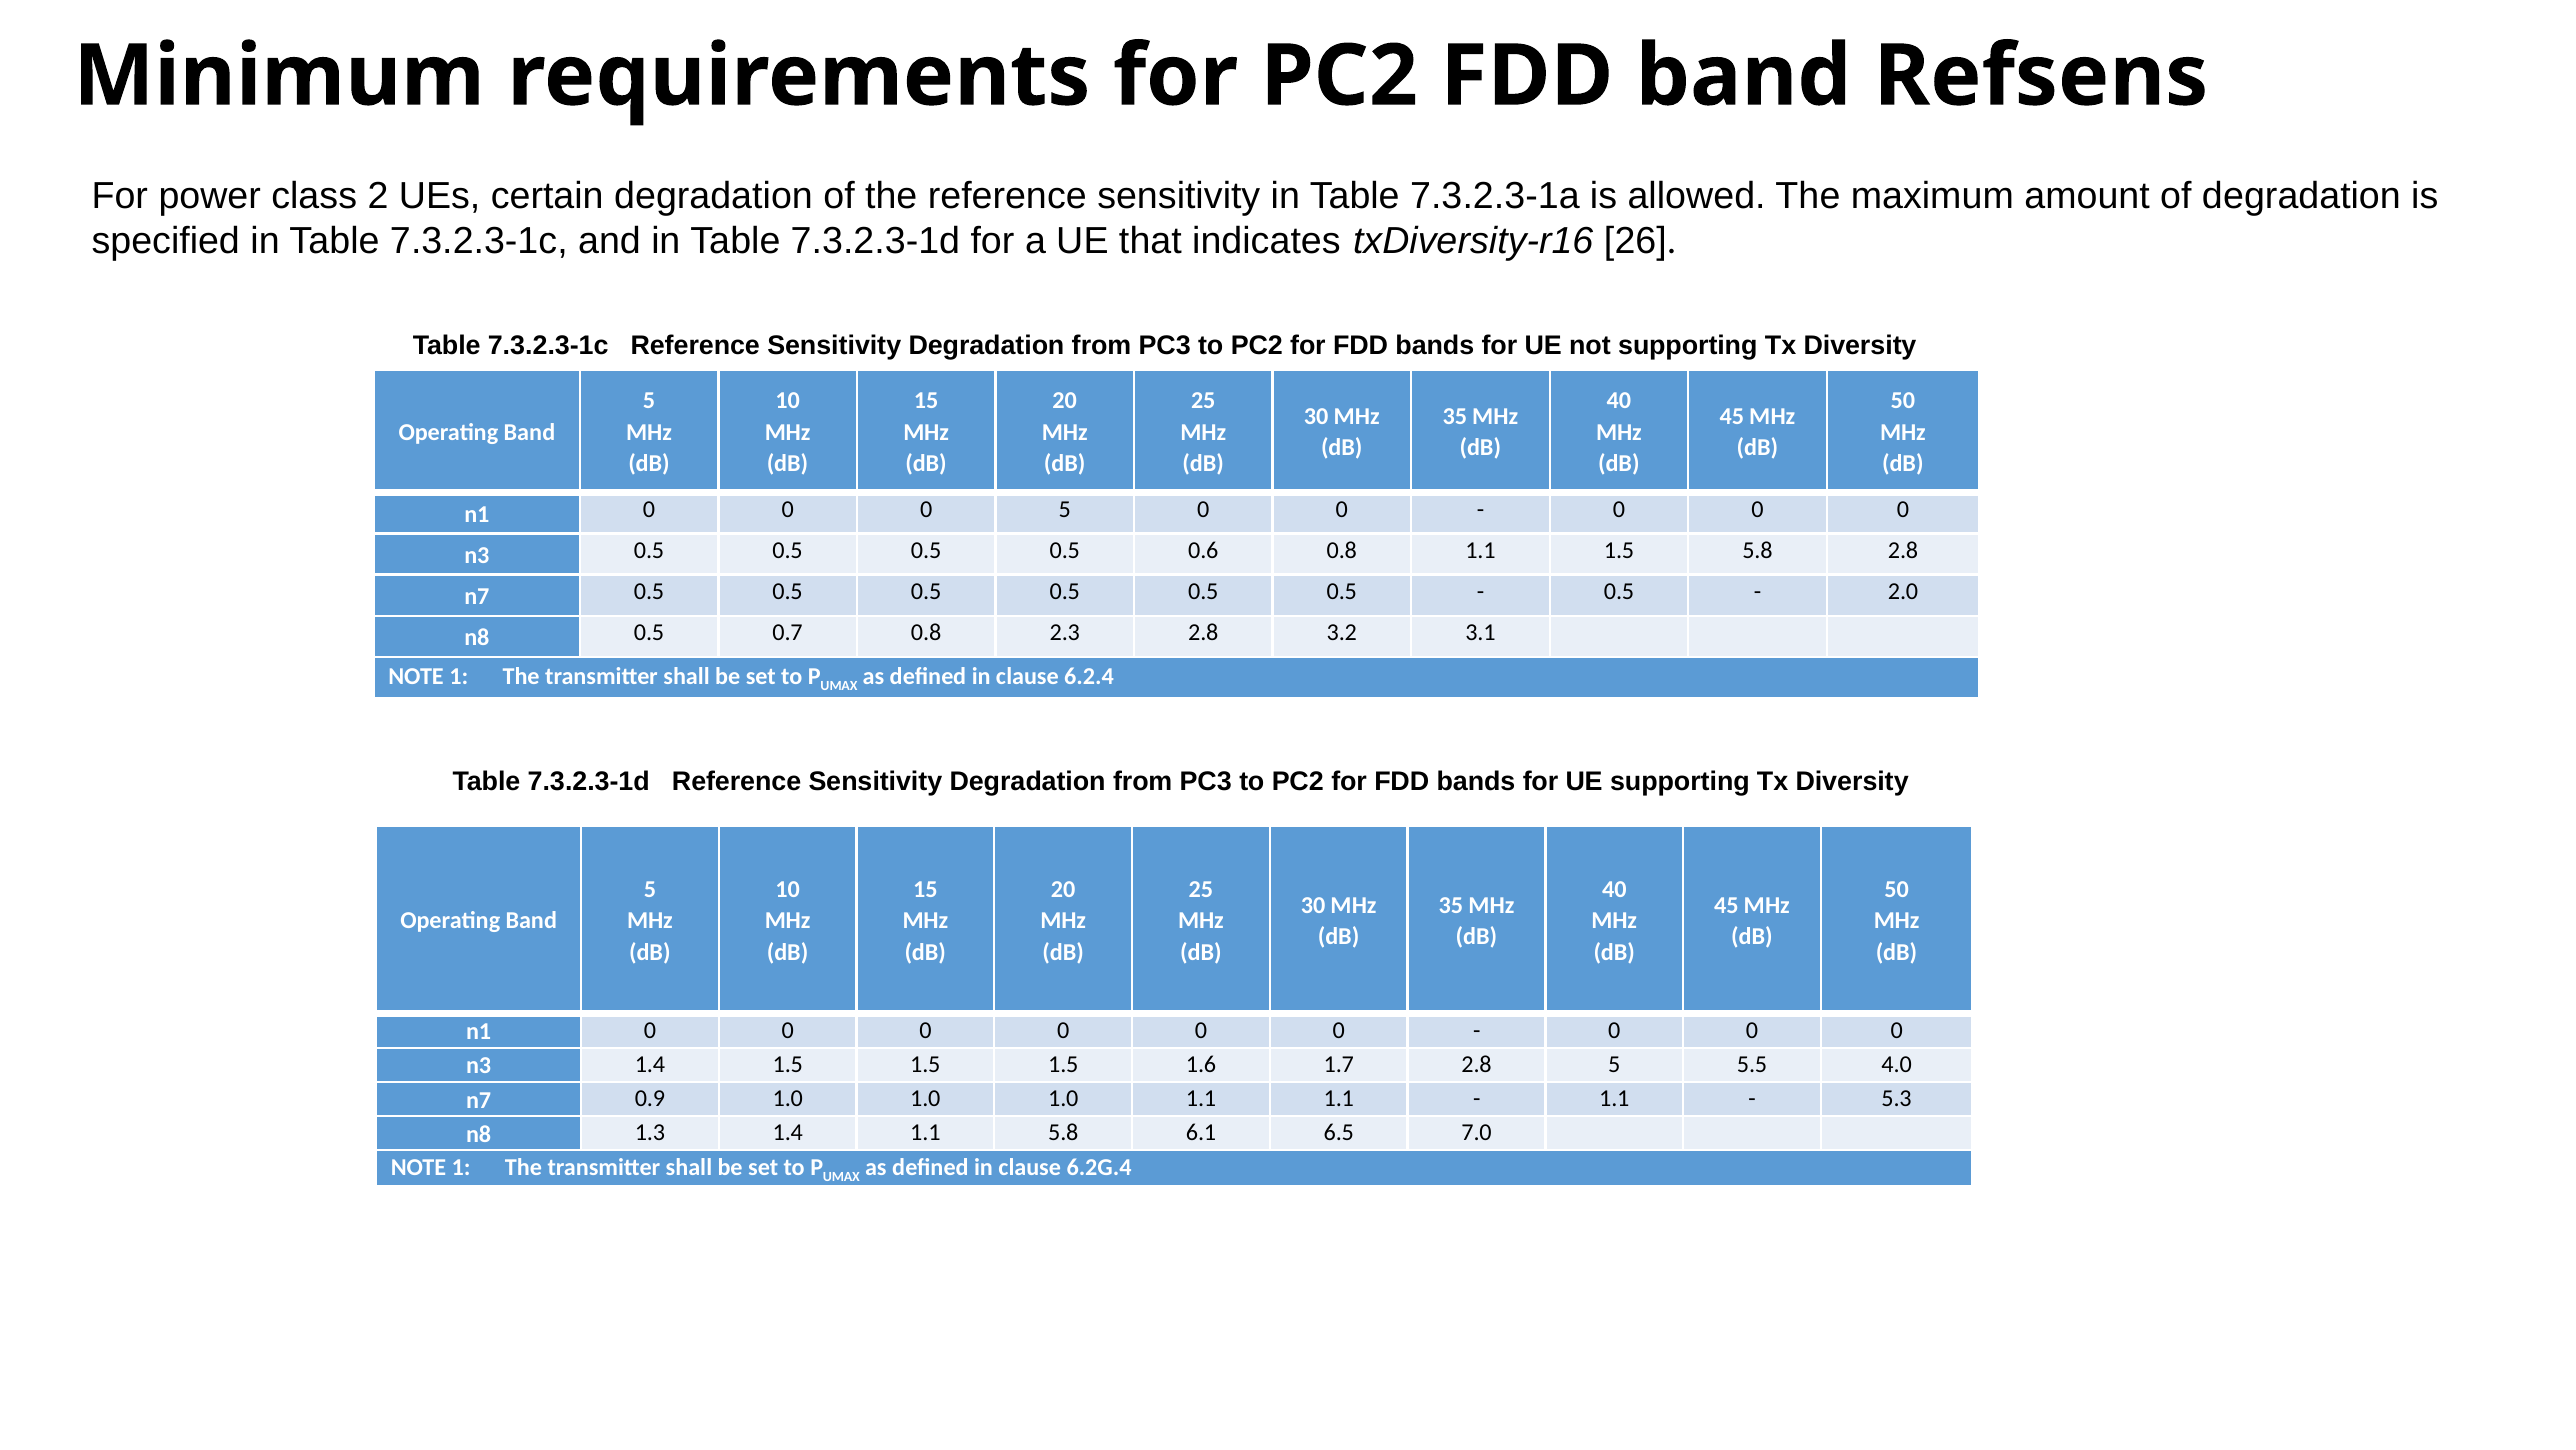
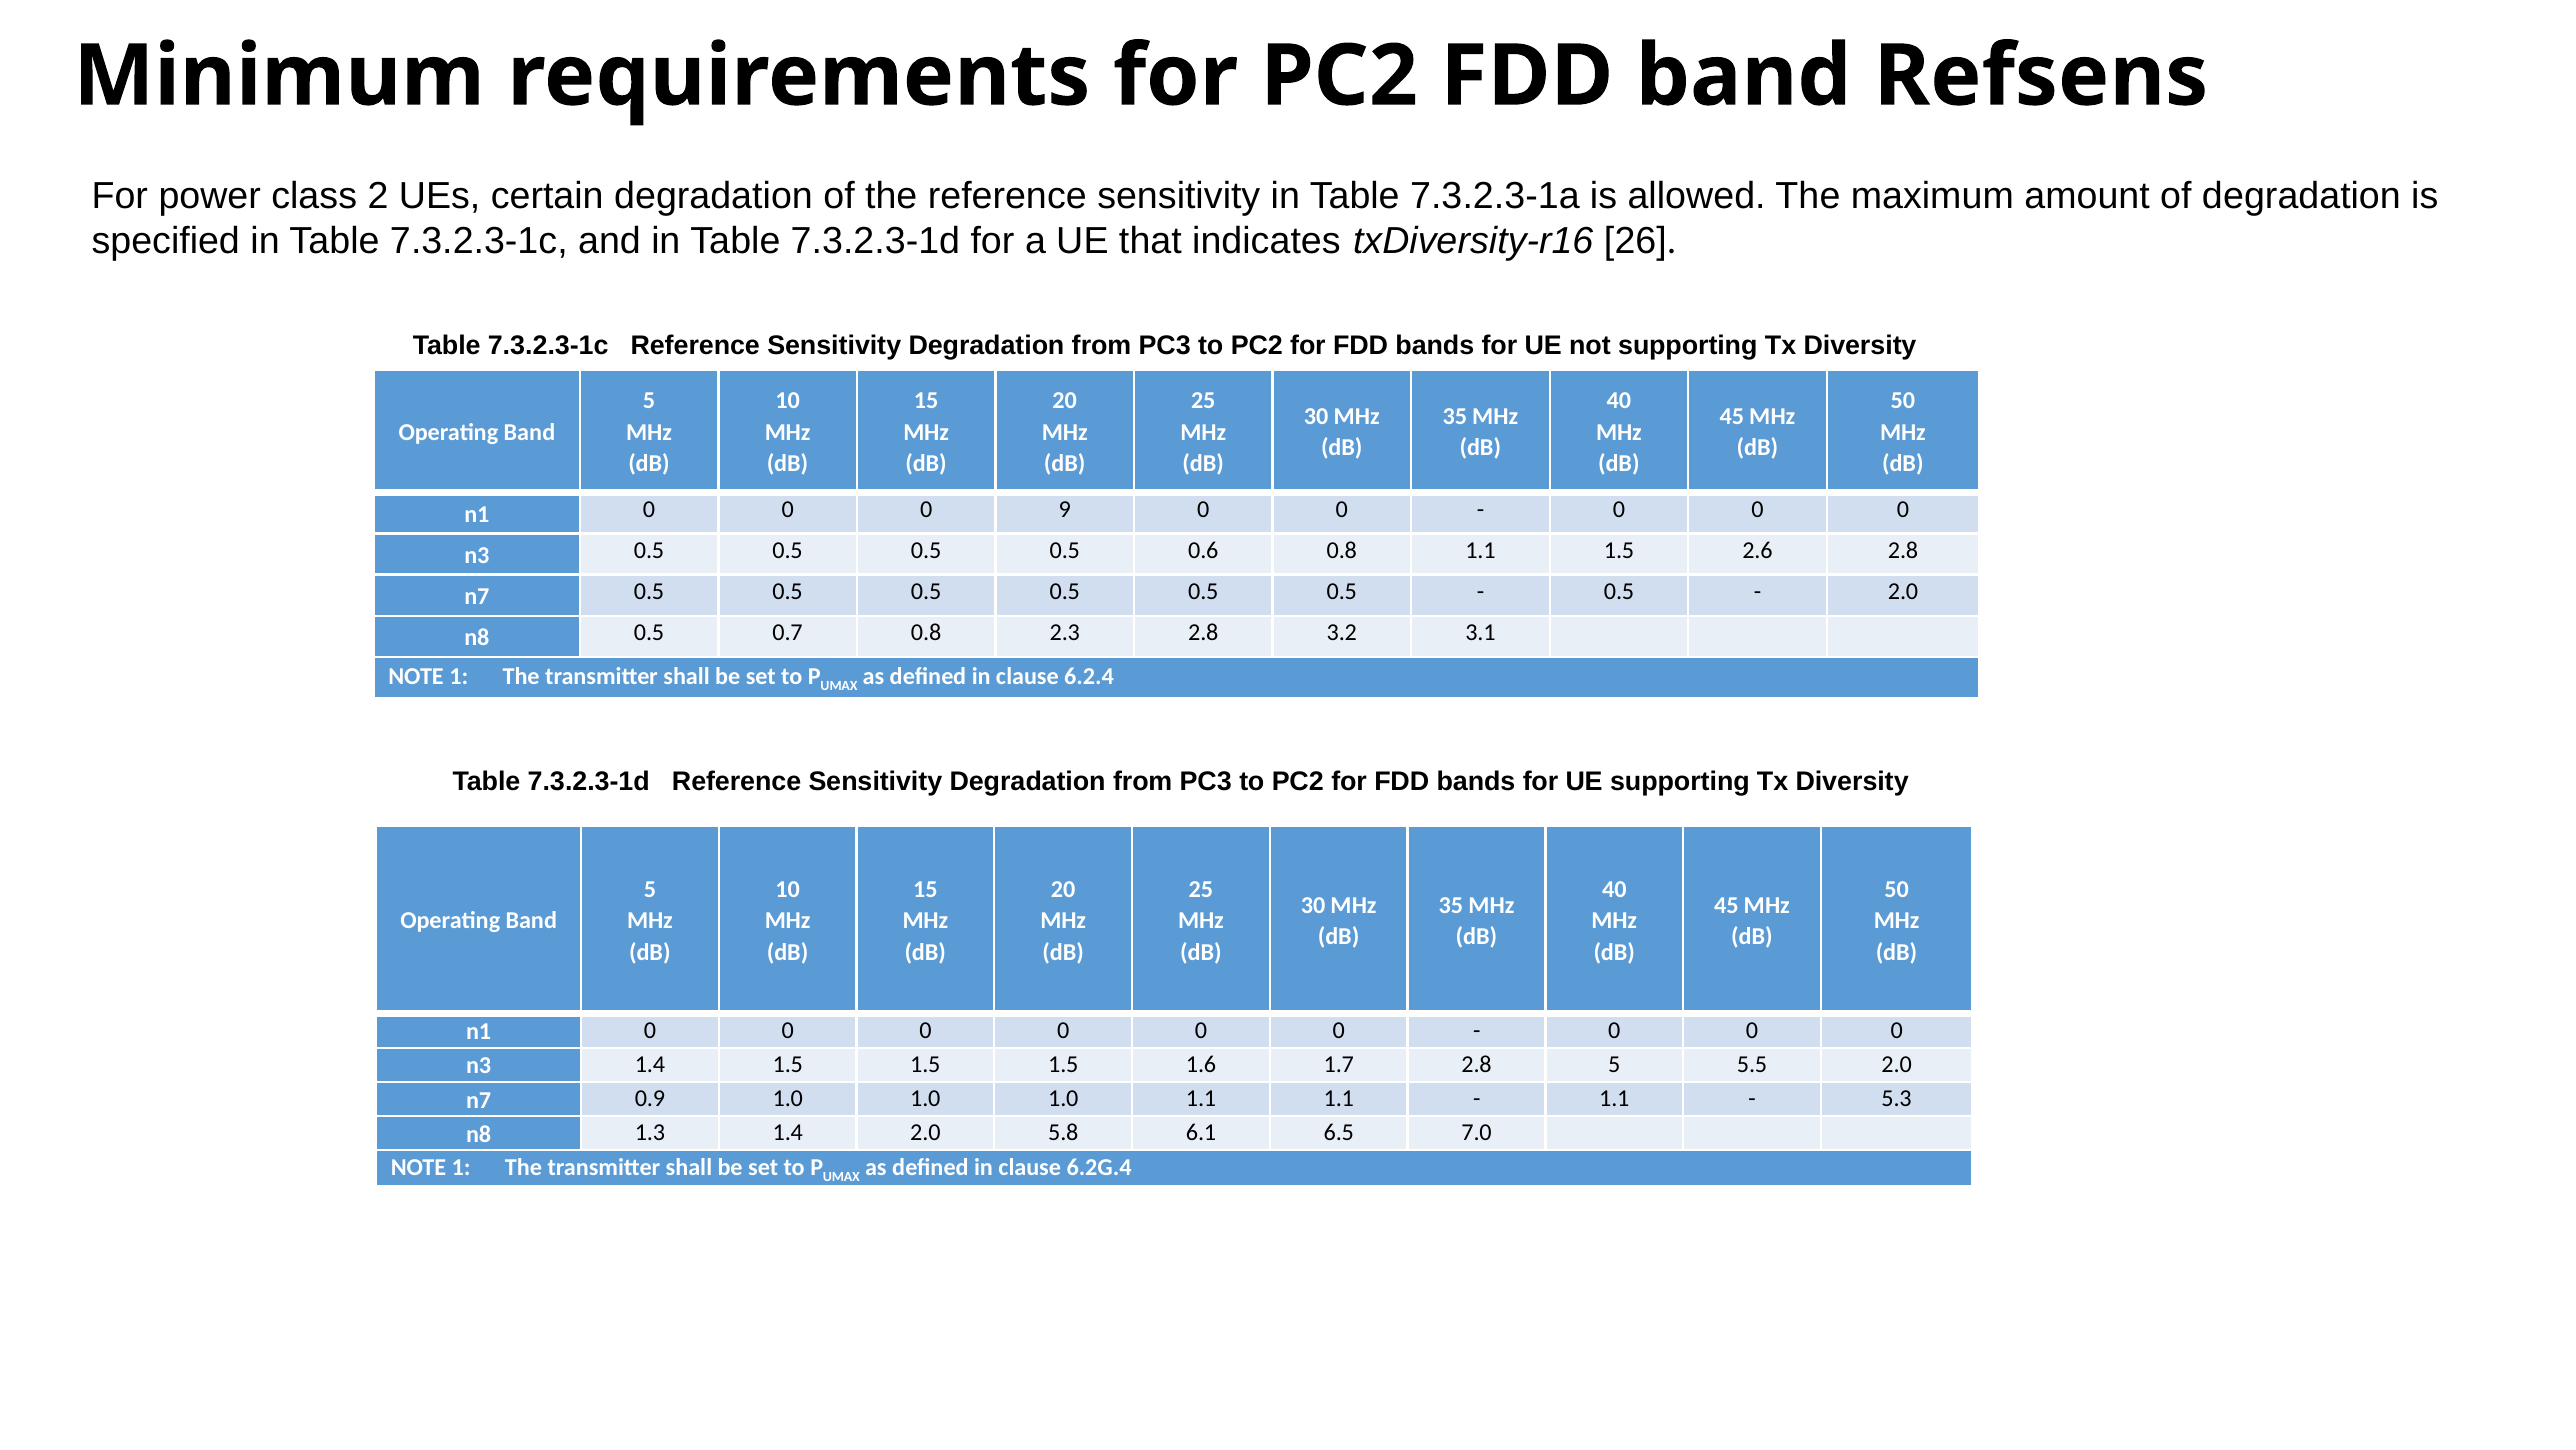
0 5: 5 -> 9
1.5 5.8: 5.8 -> 2.6
5.5 4.0: 4.0 -> 2.0
1.4 1.1: 1.1 -> 2.0
